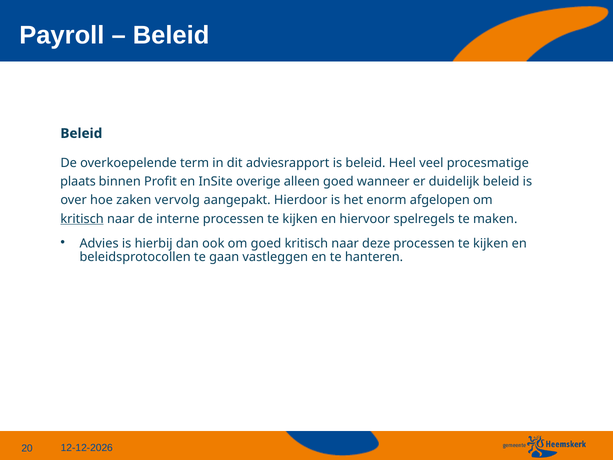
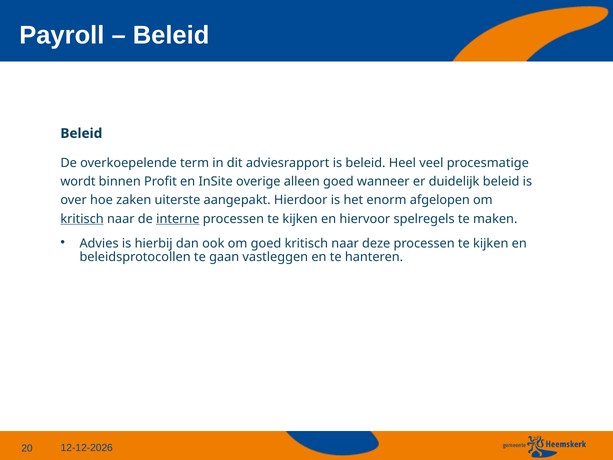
plaats: plaats -> wordt
vervolg: vervolg -> uiterste
interne underline: none -> present
